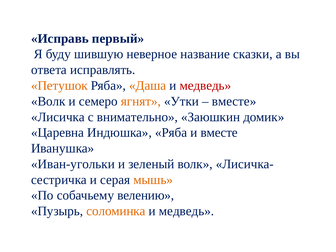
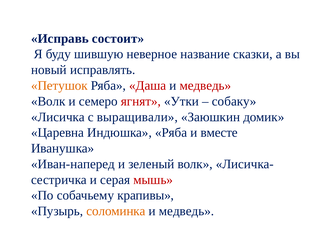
первый: первый -> состоит
ответа: ответа -> новый
Даша colour: orange -> red
ягнят colour: orange -> red
вместе at (234, 101): вместе -> собаку
внимательно: внимательно -> выращивали
Иван-угольки: Иван-угольки -> Иван-наперед
мышь colour: orange -> red
велению: велению -> крапивы
